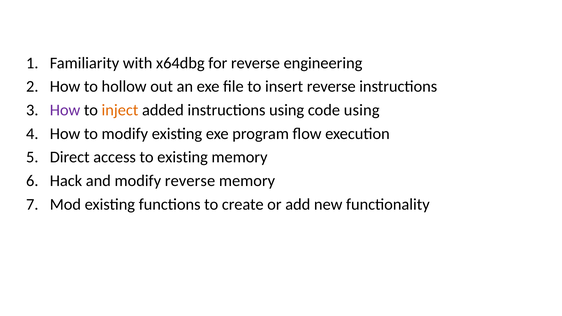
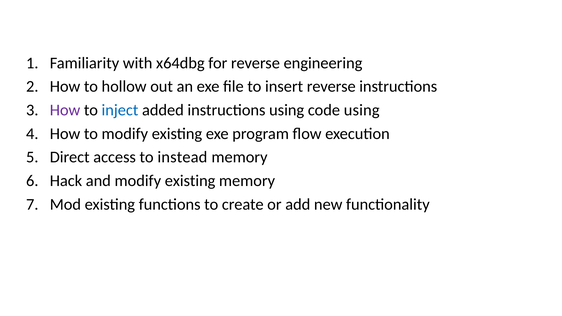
inject colour: orange -> blue
to existing: existing -> instead
and modify reverse: reverse -> existing
